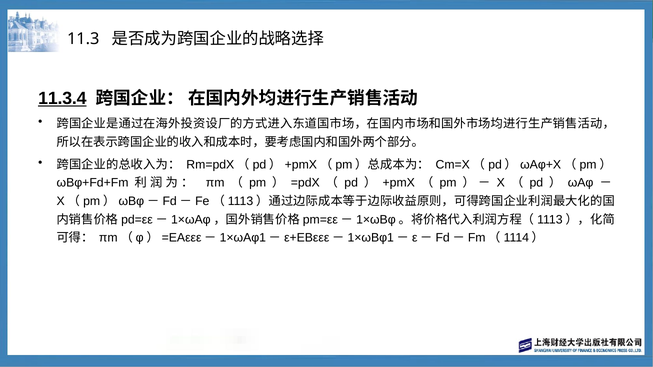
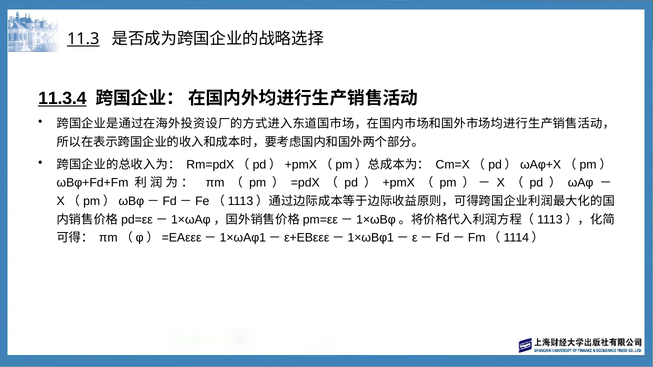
11.3 underline: none -> present
